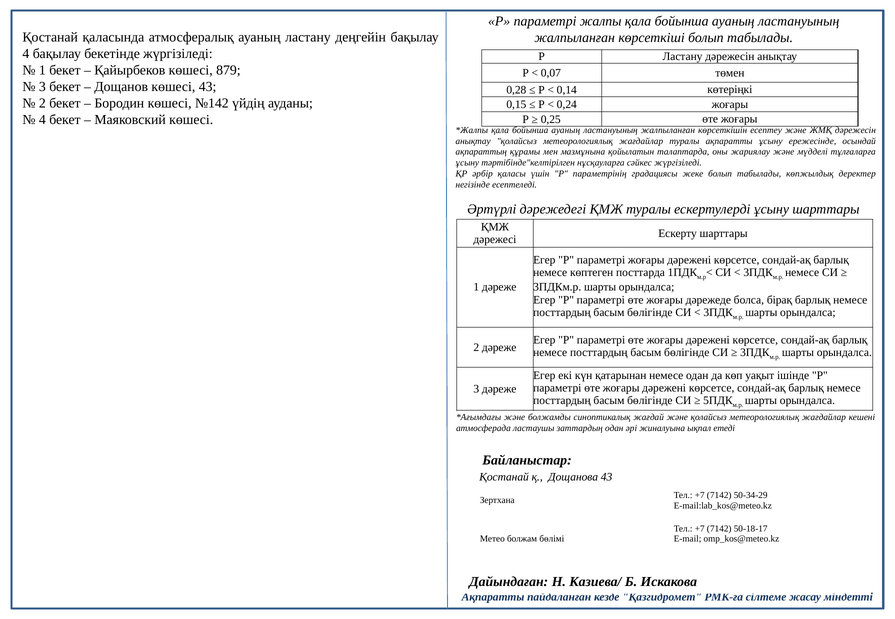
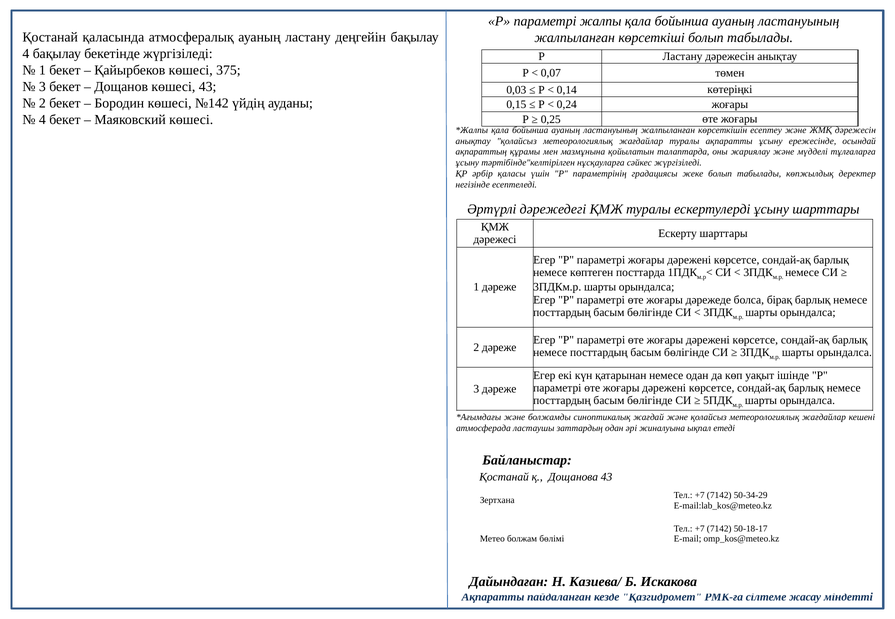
879: 879 -> 375
0,28: 0,28 -> 0,03
